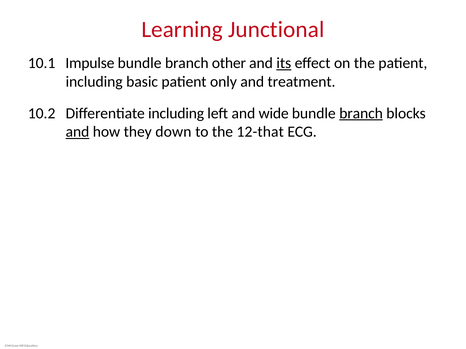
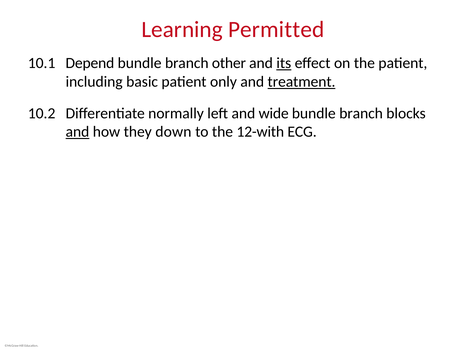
Junctional: Junctional -> Permitted
Impulse: Impulse -> Depend
treatment underline: none -> present
Differentiate including: including -> normally
branch at (361, 113) underline: present -> none
12-that: 12-that -> 12-with
